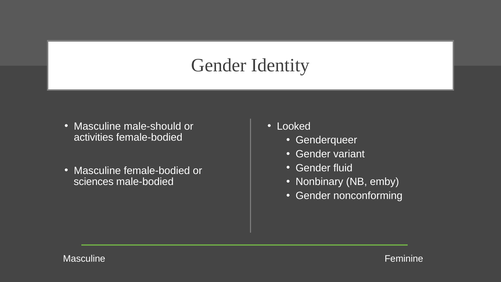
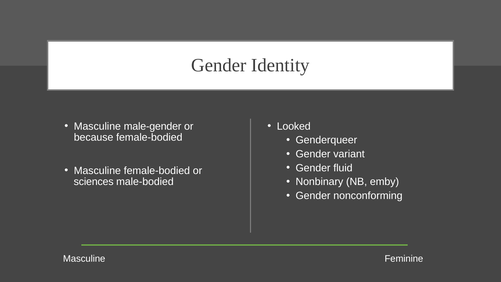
male-should: male-should -> male-gender
activities: activities -> because
